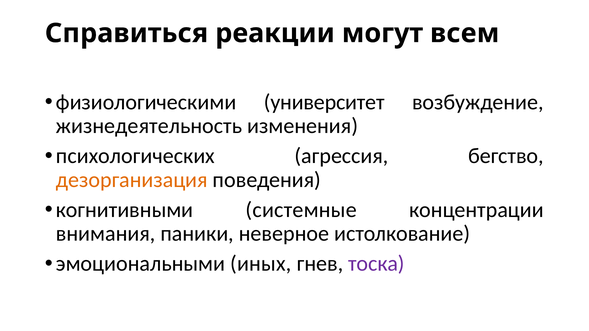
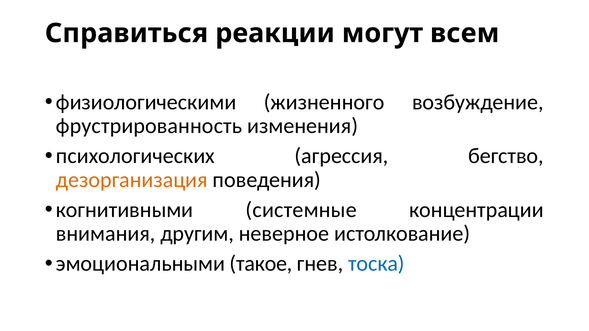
университет: университет -> жизненного
жизнедеятельность: жизнедеятельность -> фрустрированность
паники: паники -> другим
иных: иных -> такое
тоска colour: purple -> blue
